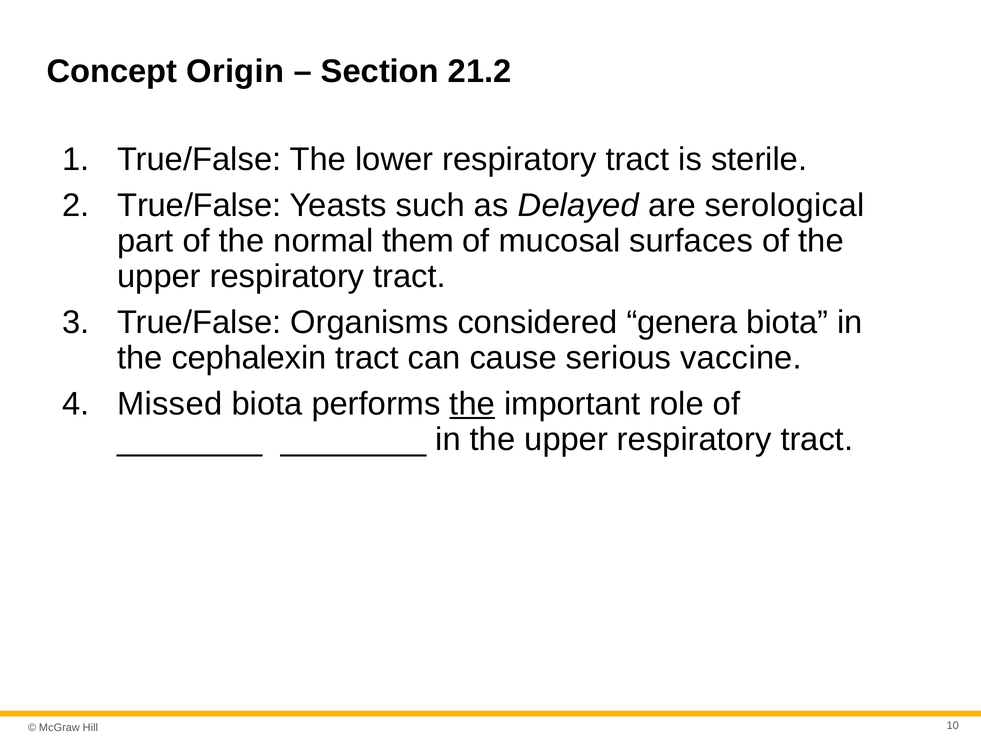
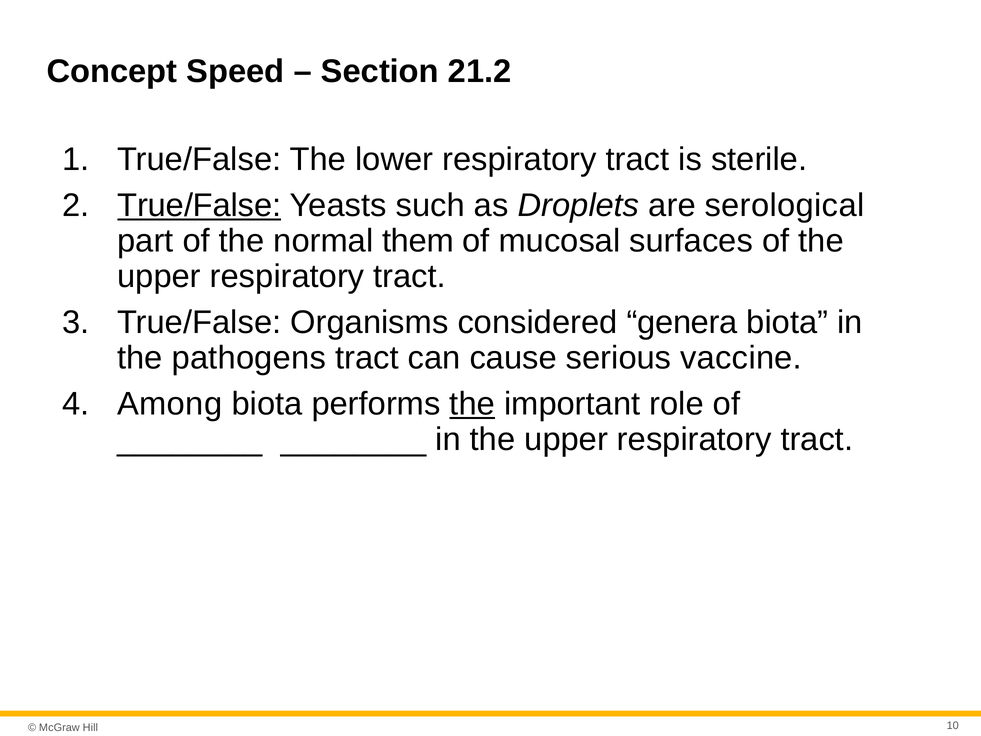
Origin: Origin -> Speed
True/False at (199, 206) underline: none -> present
Delayed: Delayed -> Droplets
cephalexin: cephalexin -> pathogens
Missed: Missed -> Among
